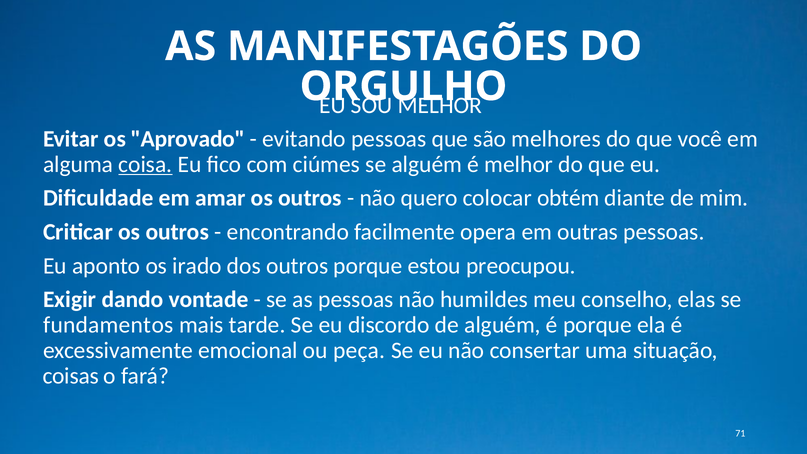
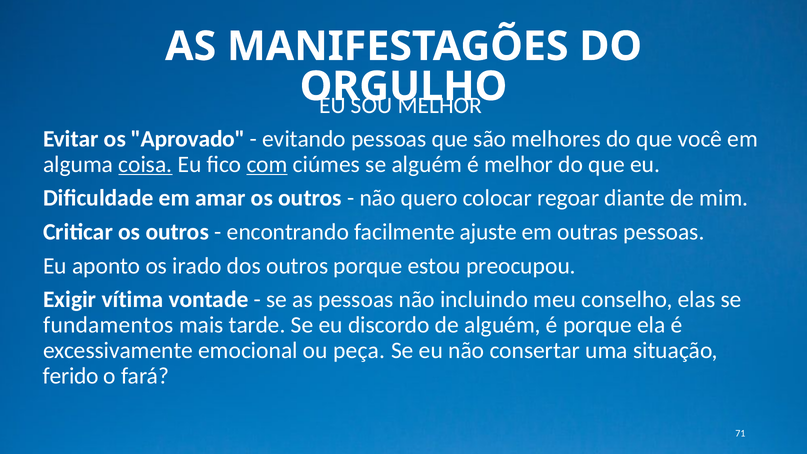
com underline: none -> present
obtém: obtém -> regoar
opera: opera -> ajuste
dando: dando -> vítima
humildes: humildes -> incluindo
coisas: coisas -> ferido
